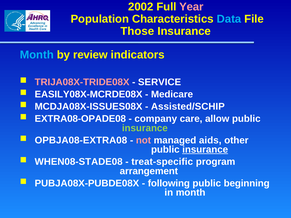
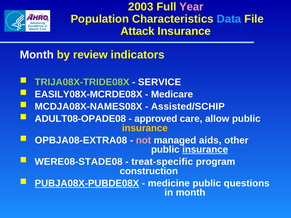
2002: 2002 -> 2003
Those: Those -> Attack
Month at (37, 55) colour: light blue -> white
TRIJA08X-TRIDE08X colour: pink -> light green
MCDJA08X-ISSUES08X: MCDJA08X-ISSUES08X -> MCDJA08X-NAMES08X
EXTRA08-OPADE08: EXTRA08-OPADE08 -> ADULT08-OPADE08
company: company -> approved
insurance at (145, 128) colour: light green -> yellow
WHEN08-STADE08: WHEN08-STADE08 -> WERE08-STADE08
arrangement: arrangement -> construction
PUBJA08X-PUBDE08X underline: none -> present
following: following -> medicine
beginning: beginning -> questions
